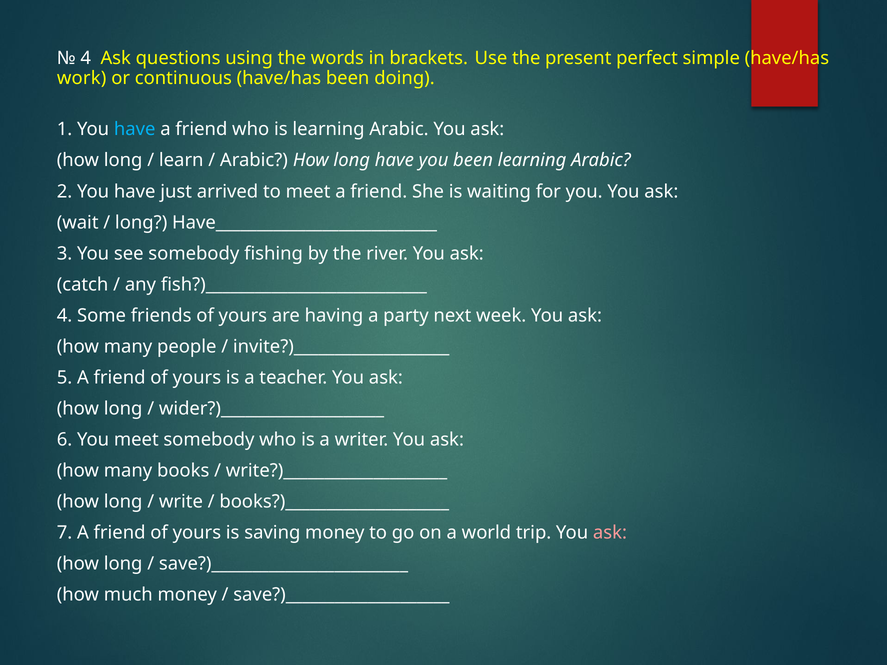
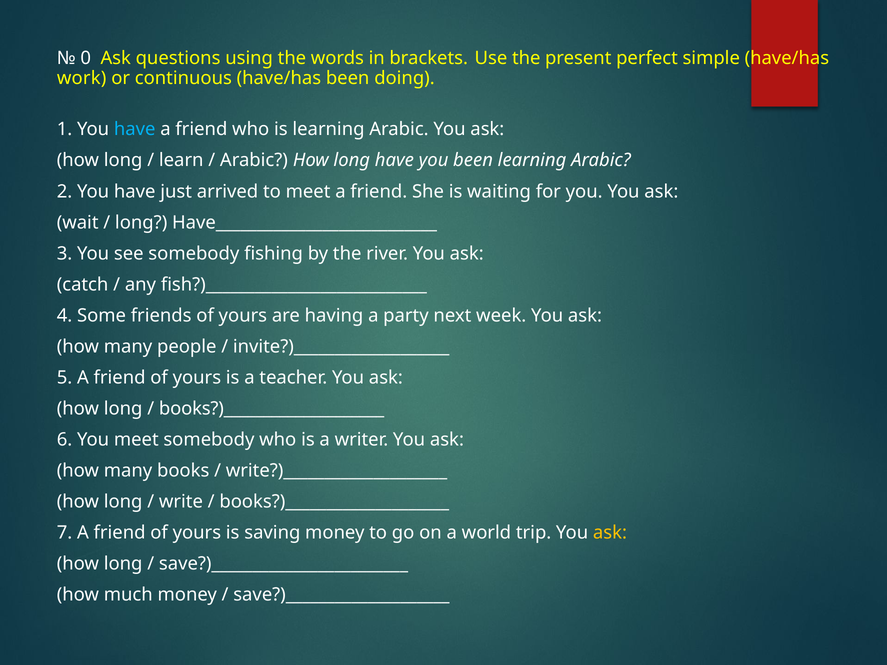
4 at (86, 58): 4 -> 0
wider?)____________________ at (272, 409): wider?)____________________ -> books?)____________________
ask at (610, 533) colour: pink -> yellow
